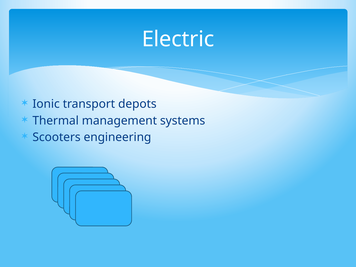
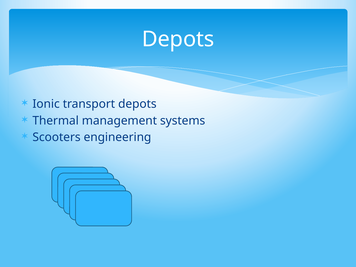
Electric at (178, 39): Electric -> Depots
